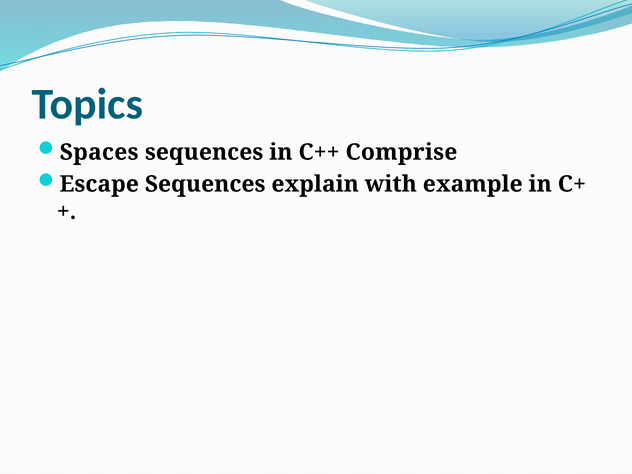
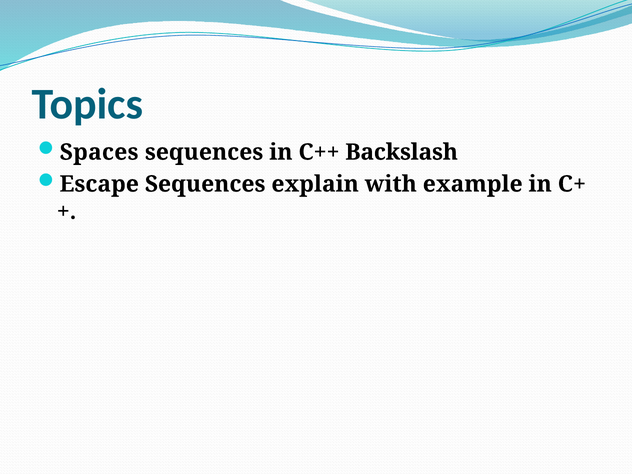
Comprise: Comprise -> Backslash
